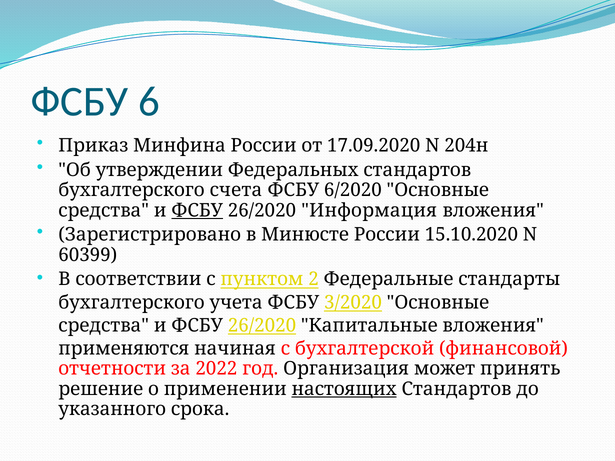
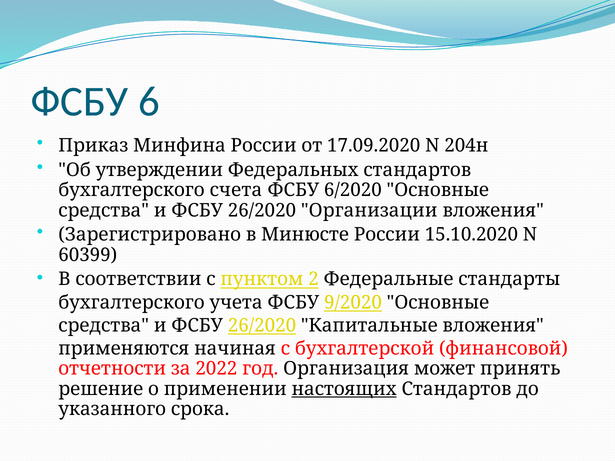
ФСБУ at (197, 211) underline: present -> none
Информация: Информация -> Организации
3/2020: 3/2020 -> 9/2020
